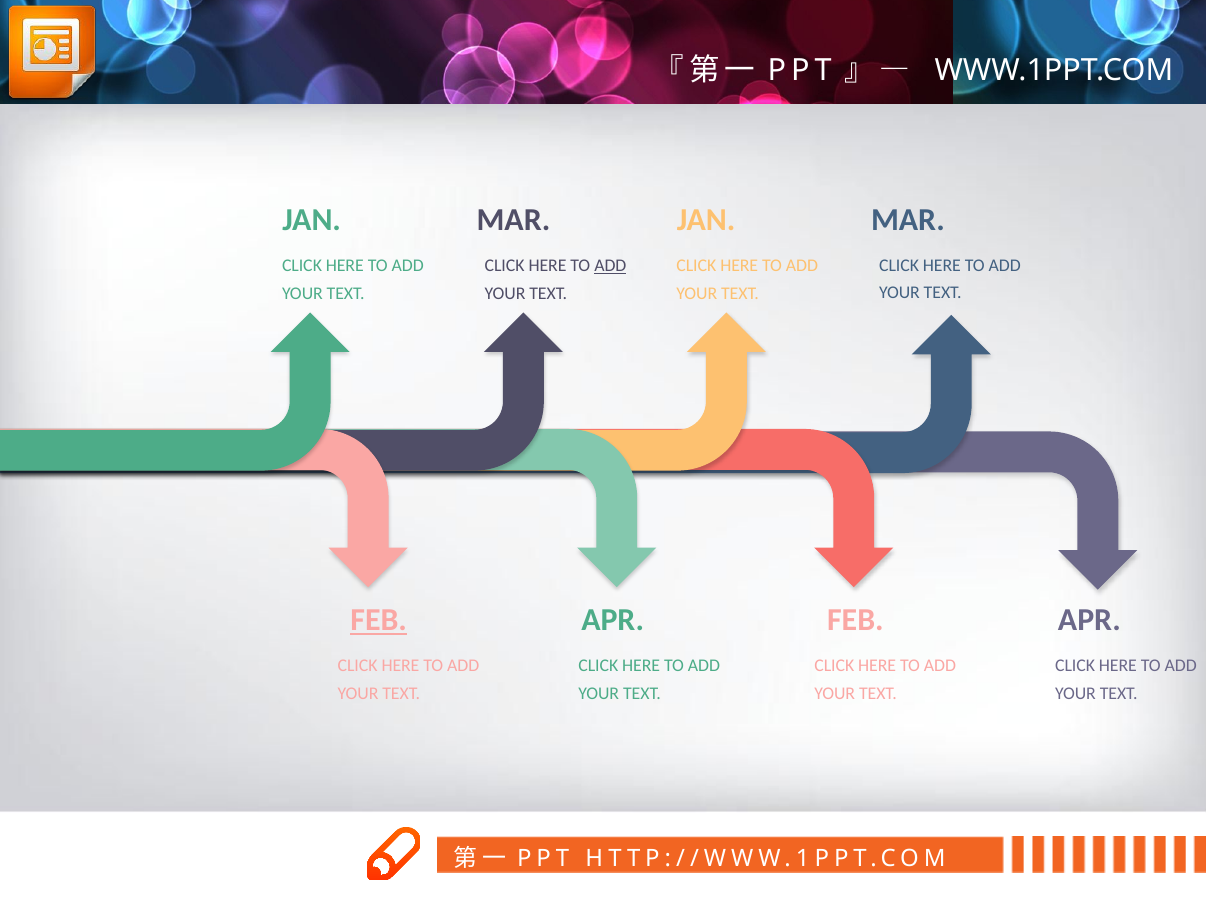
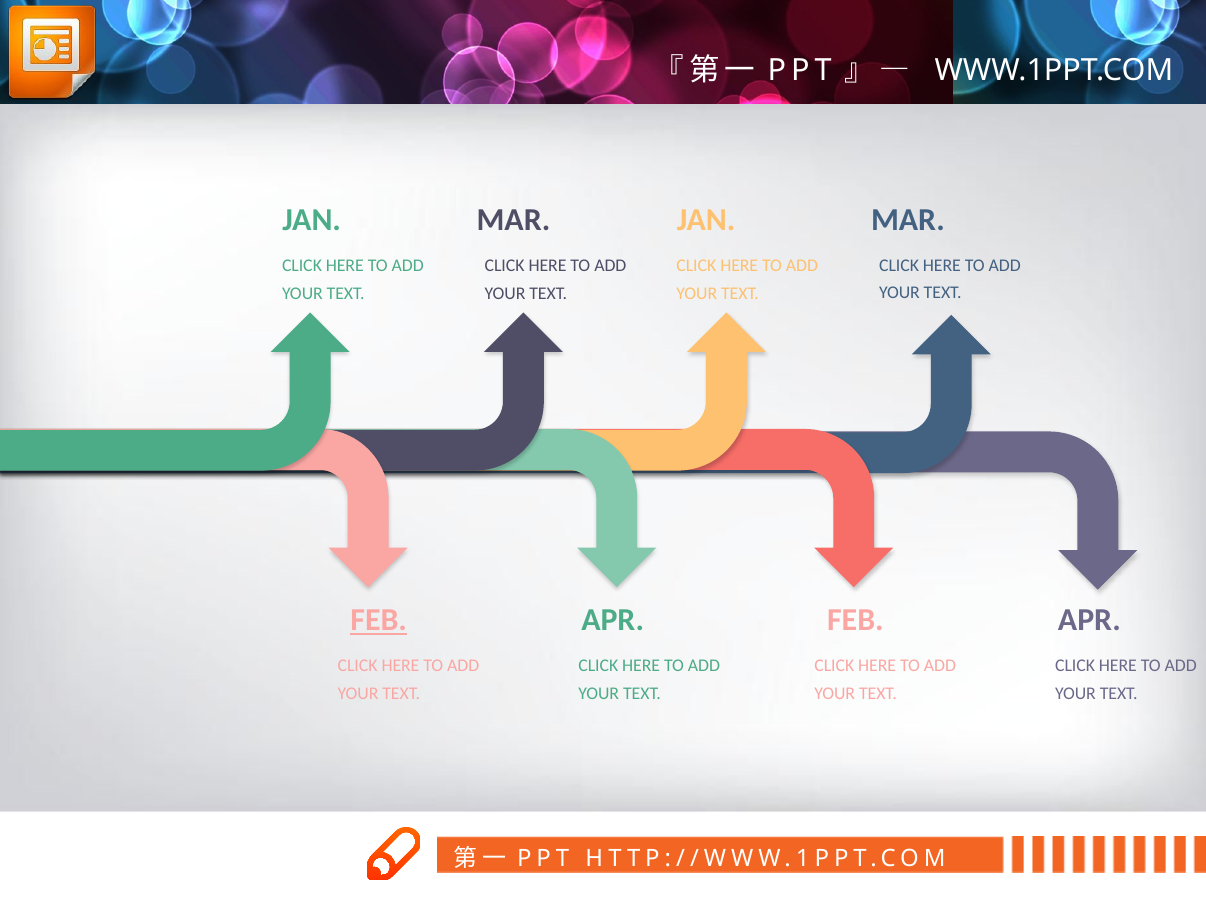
ADD at (610, 266) underline: present -> none
